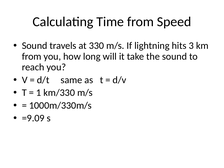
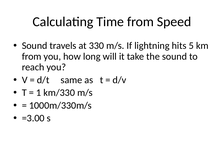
3: 3 -> 5
=9.09: =9.09 -> =3.00
